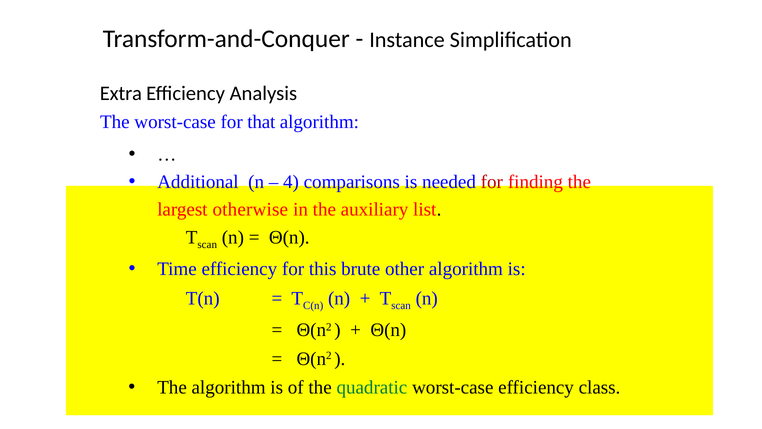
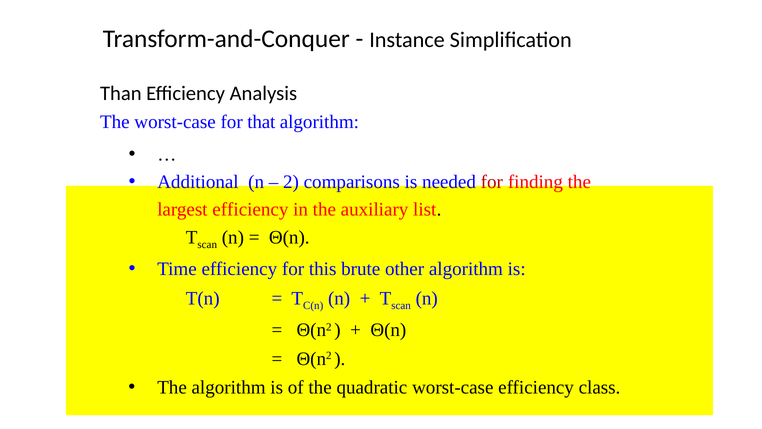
Extra: Extra -> Than
4: 4 -> 2
largest otherwise: otherwise -> efficiency
quadratic colour: green -> black
